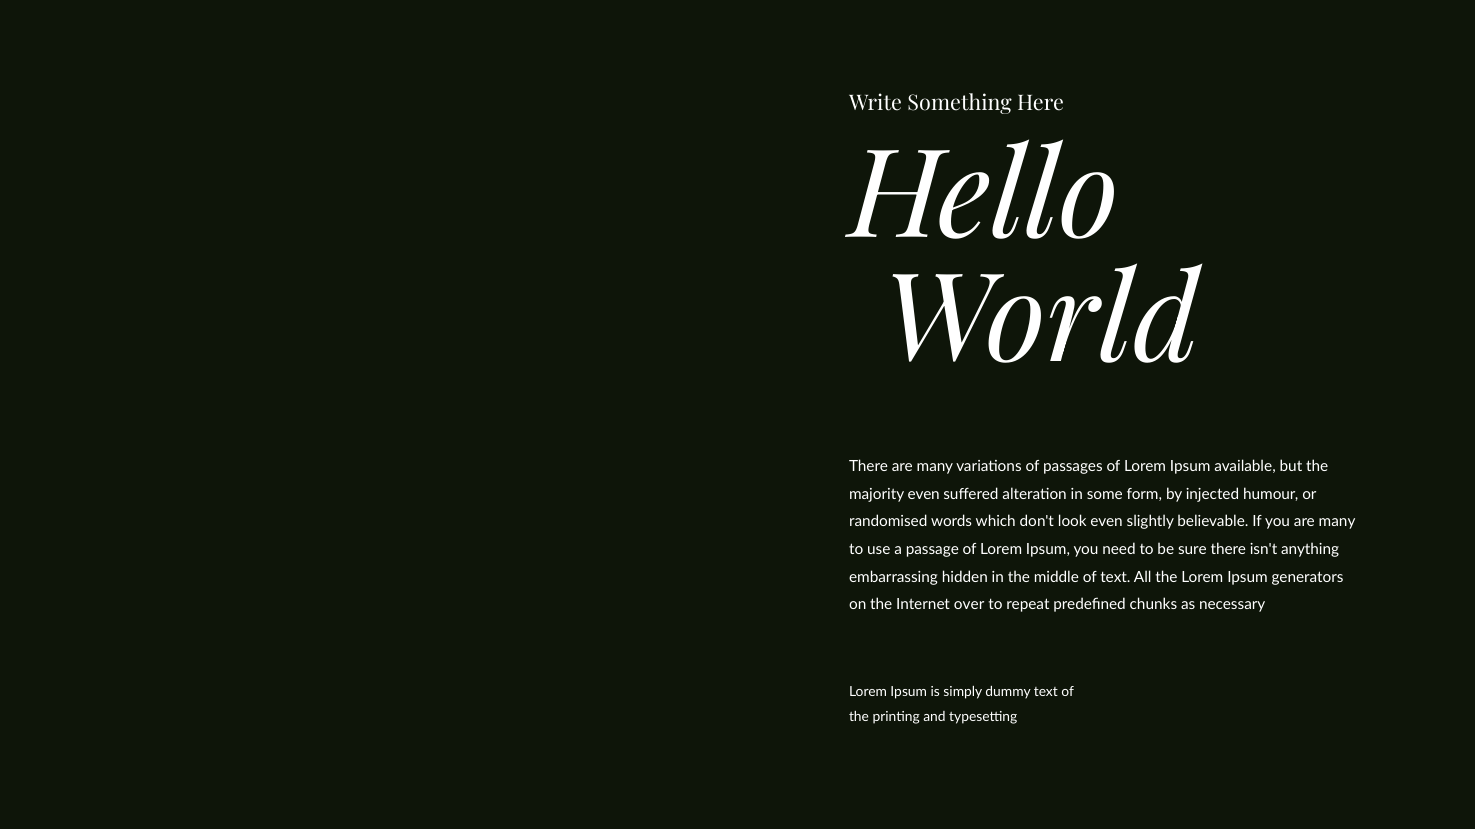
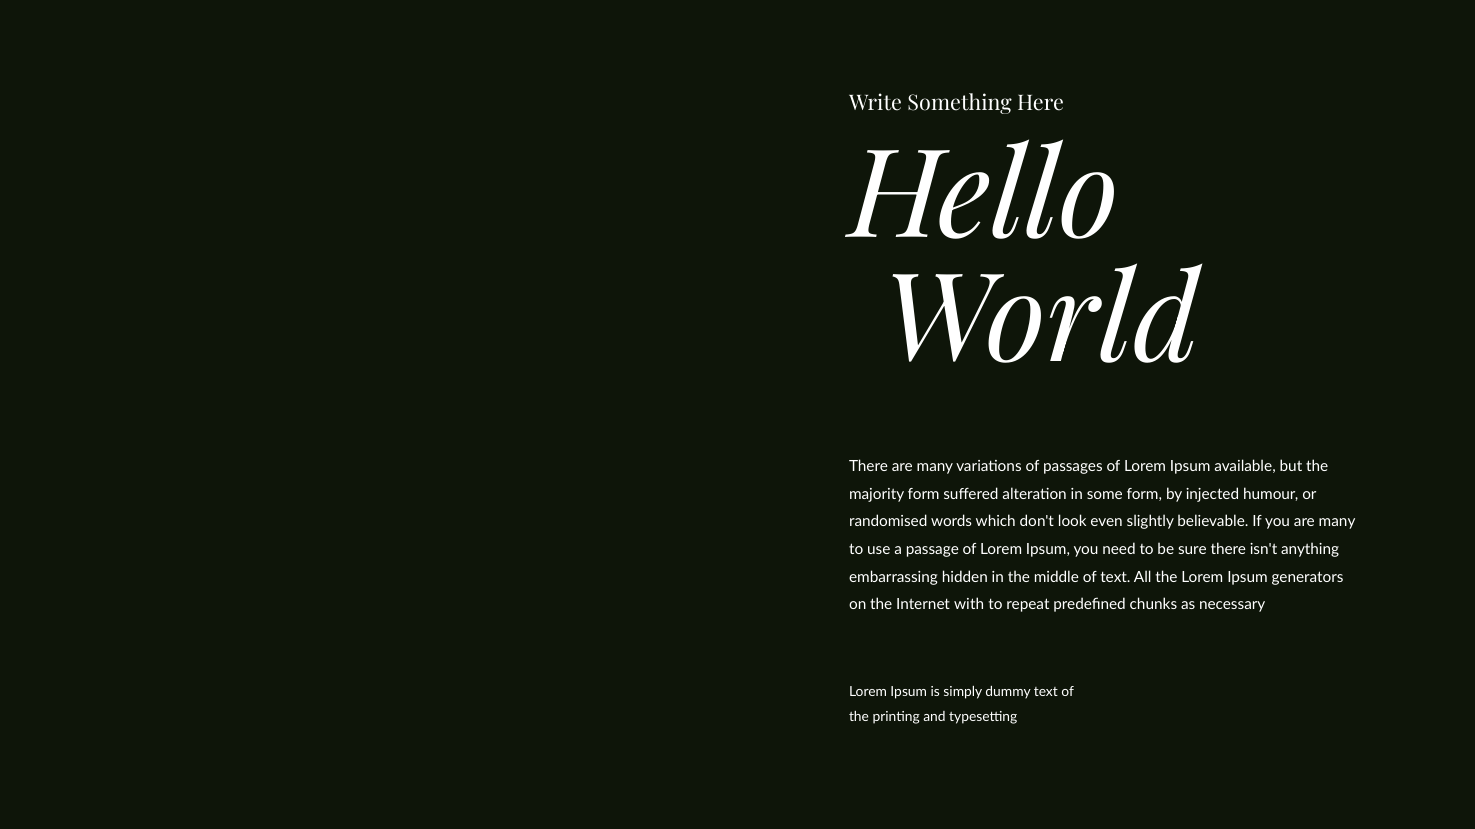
majority even: even -> form
over: over -> with
